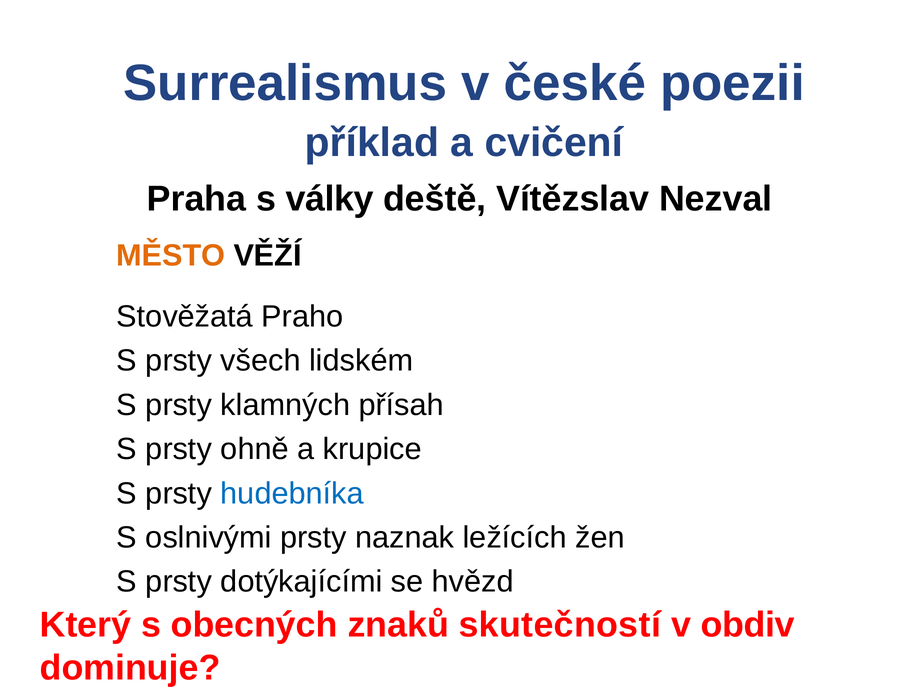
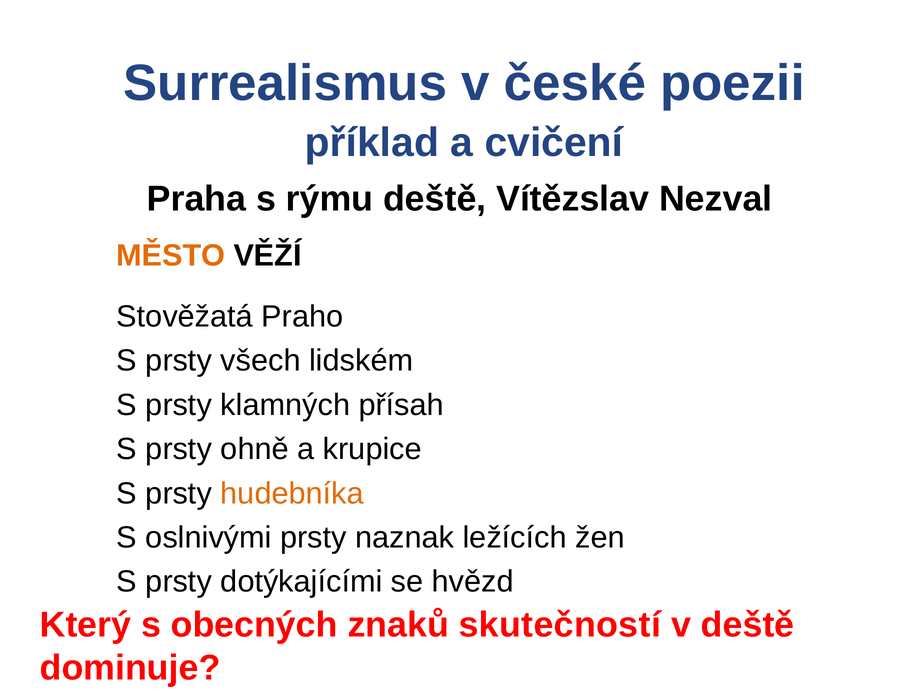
války: války -> rýmu
hudebníka colour: blue -> orange
v obdiv: obdiv -> deště
